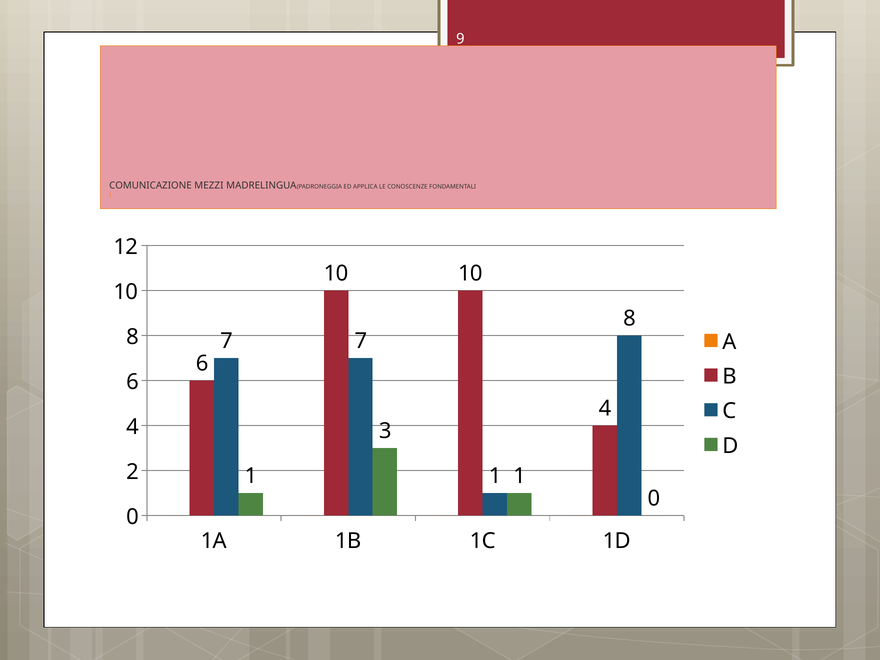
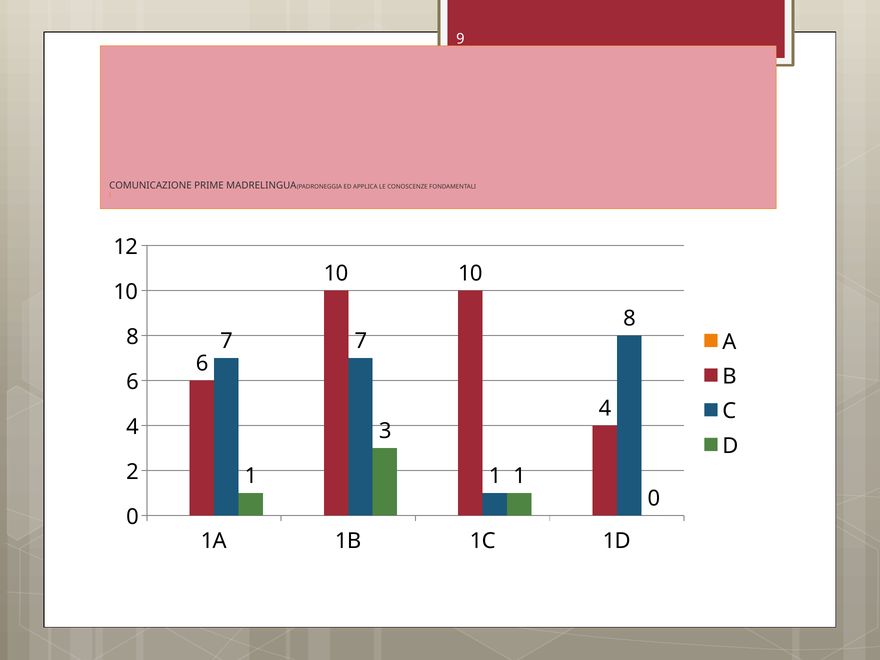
MEZZI: MEZZI -> PRIME
